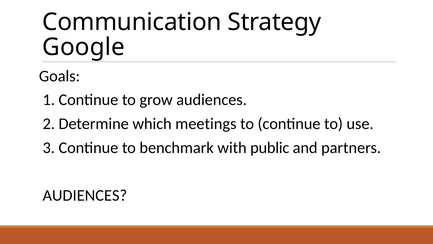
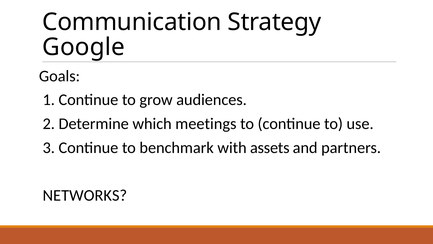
public: public -> assets
AUDIENCES at (85, 195): AUDIENCES -> NETWORKS
